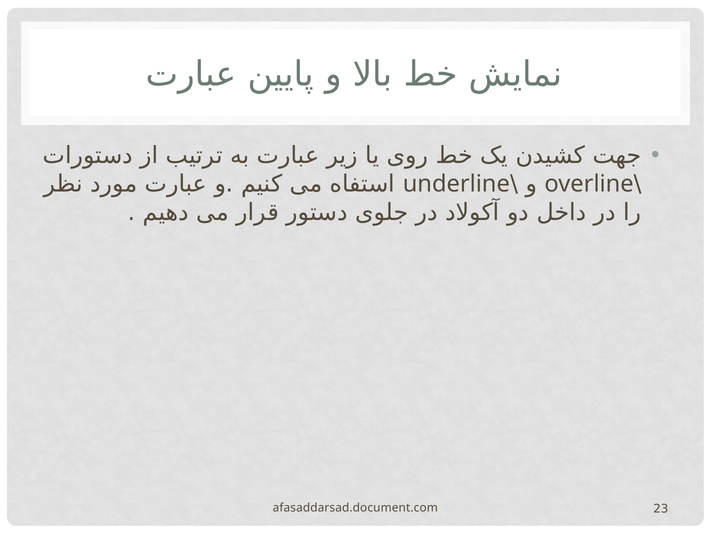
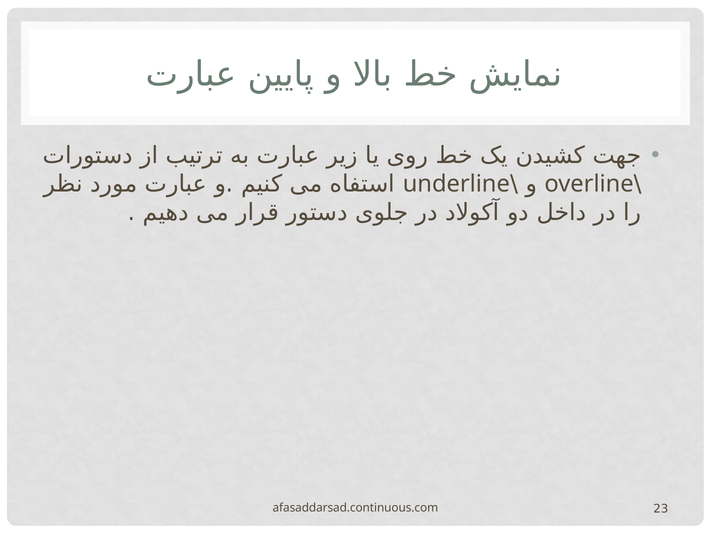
afasaddarsad.document.com: afasaddarsad.document.com -> afasaddarsad.continuous.com
